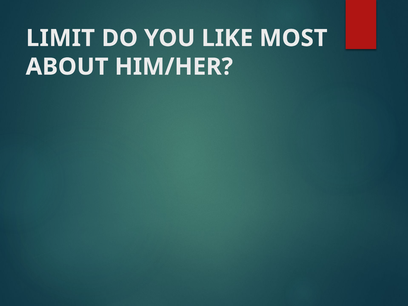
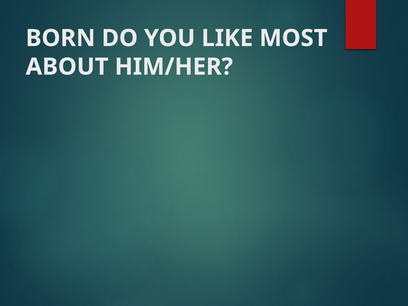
LIMIT: LIMIT -> BORN
